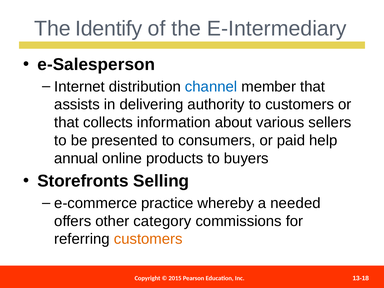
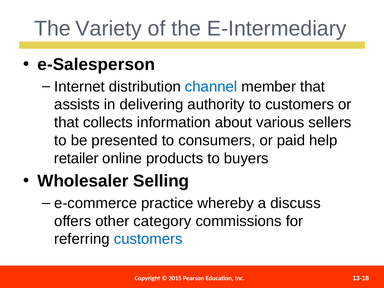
Identify: Identify -> Variety
annual: annual -> retailer
Storefronts: Storefronts -> Wholesaler
needed: needed -> discuss
customers at (148, 239) colour: orange -> blue
